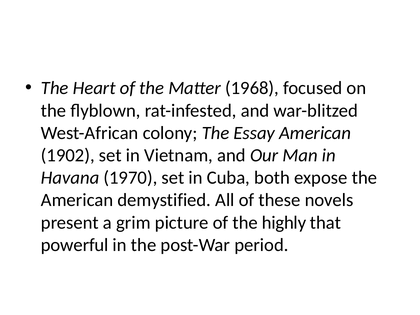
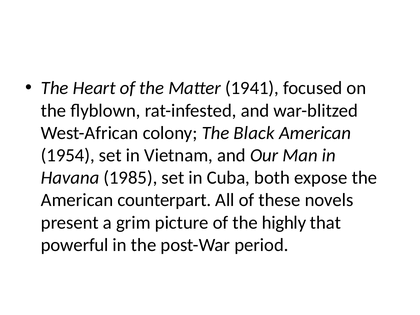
1968: 1968 -> 1941
Essay: Essay -> Black
1902: 1902 -> 1954
1970: 1970 -> 1985
demystified: demystified -> counterpart
